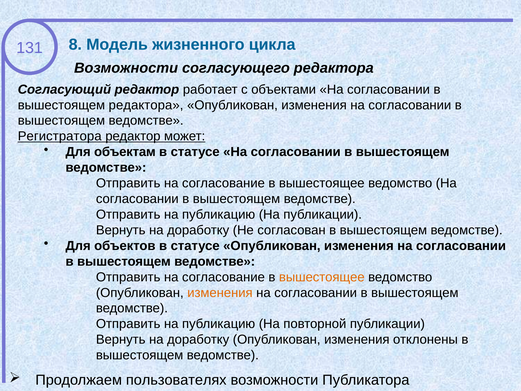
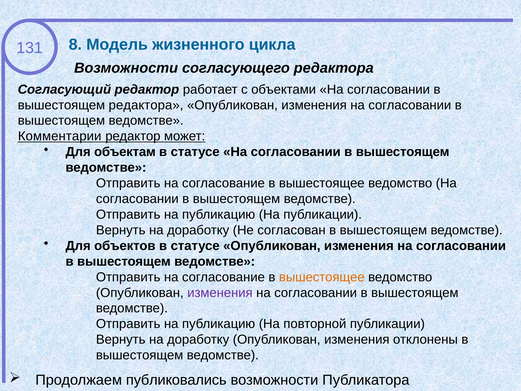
Регистратора: Регистратора -> Комментарии
изменения at (220, 293) colour: orange -> purple
пользователях: пользователях -> публиковались
